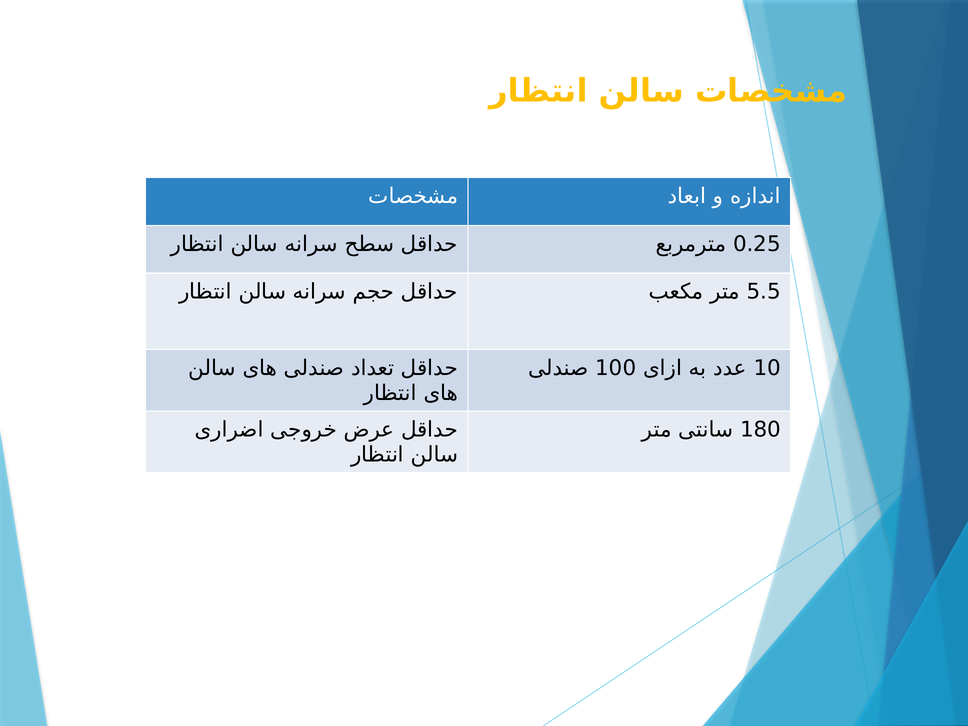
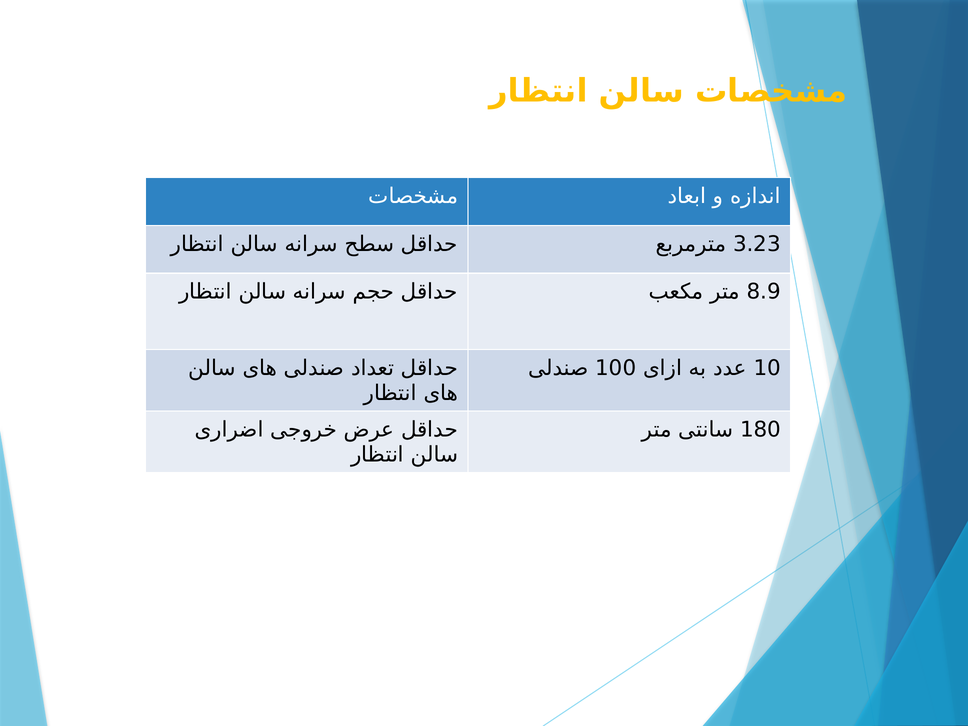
0.25: 0.25 -> 3.23
5.5: 5.5 -> 8.9
